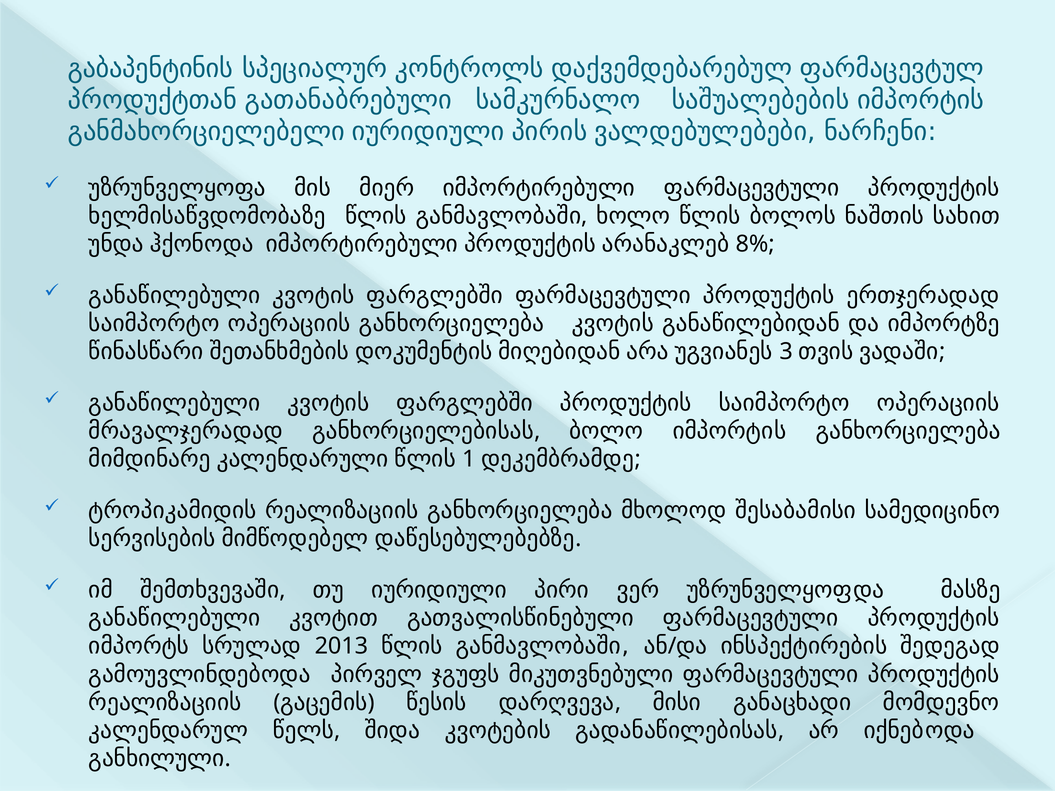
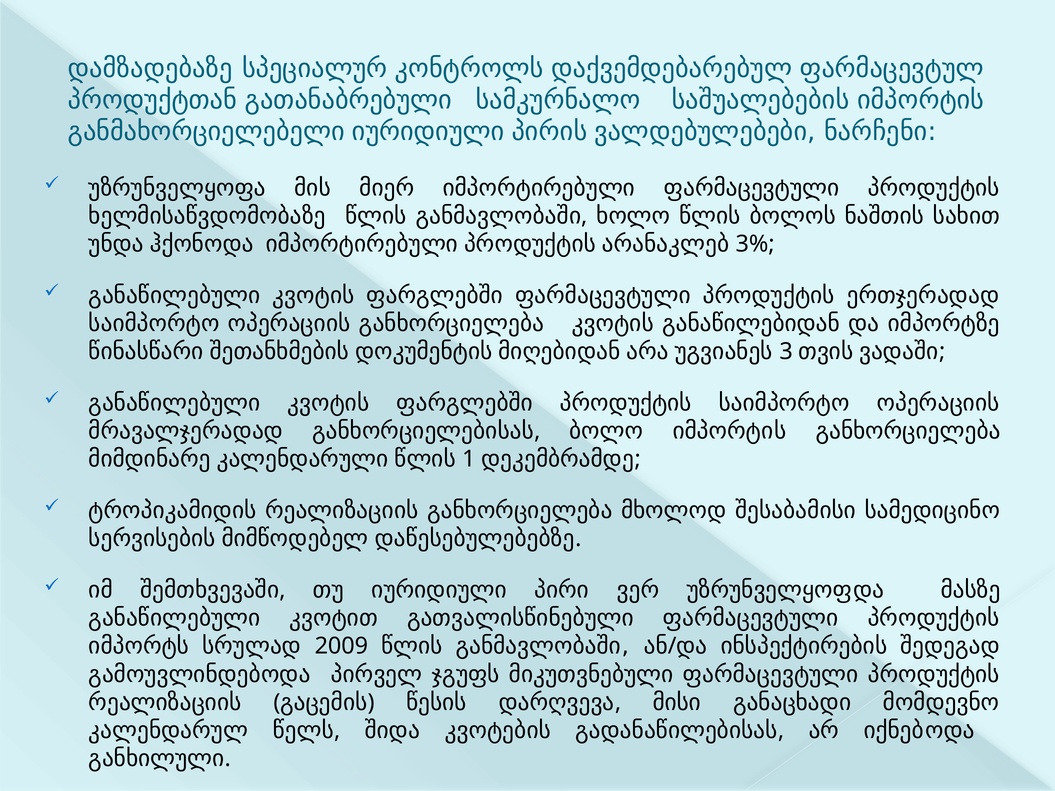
გაბაპენტინის: გაბაპენტინის -> დამზადებაზე
8%: 8% -> 3%
2013: 2013 -> 2009
